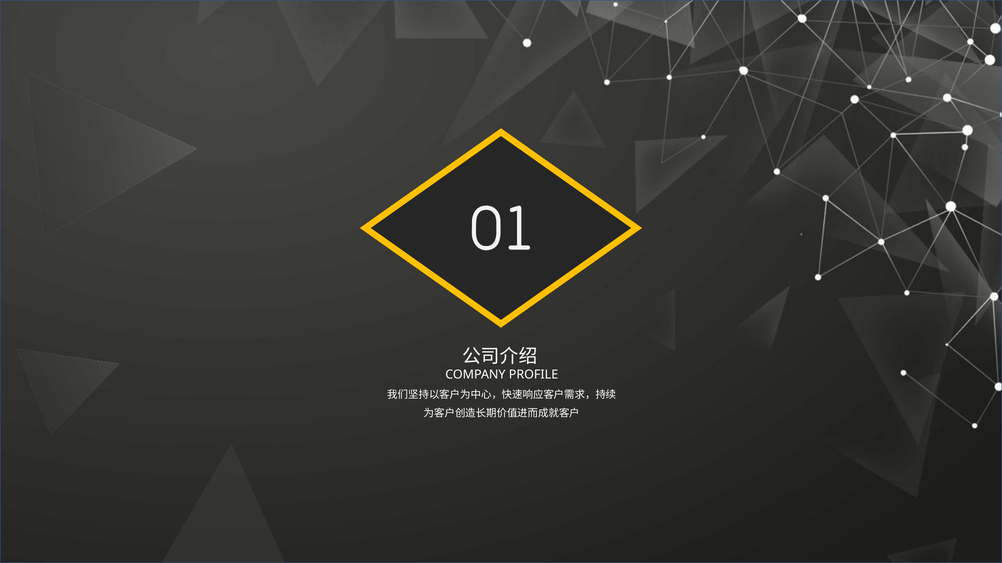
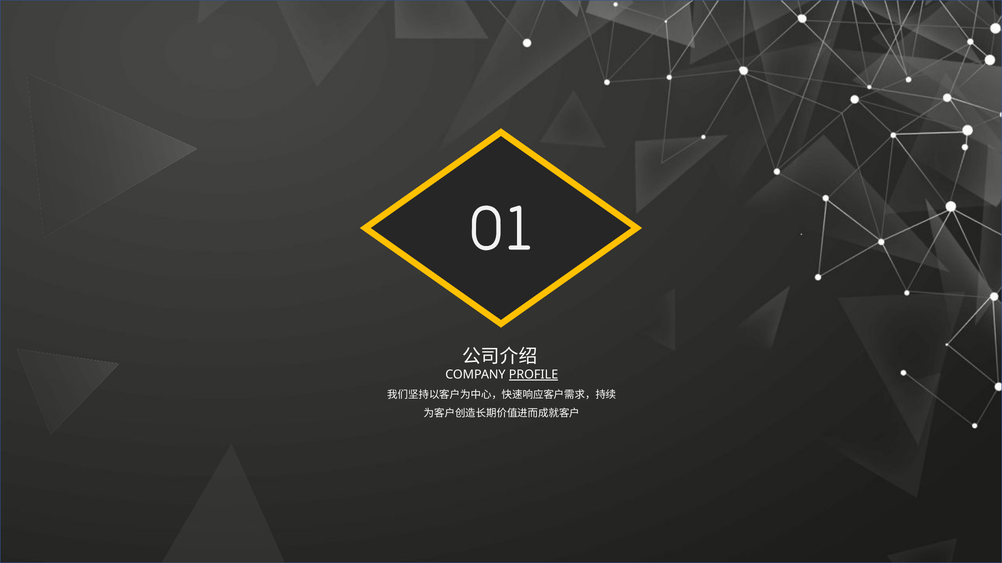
PROFILE underline: none -> present
